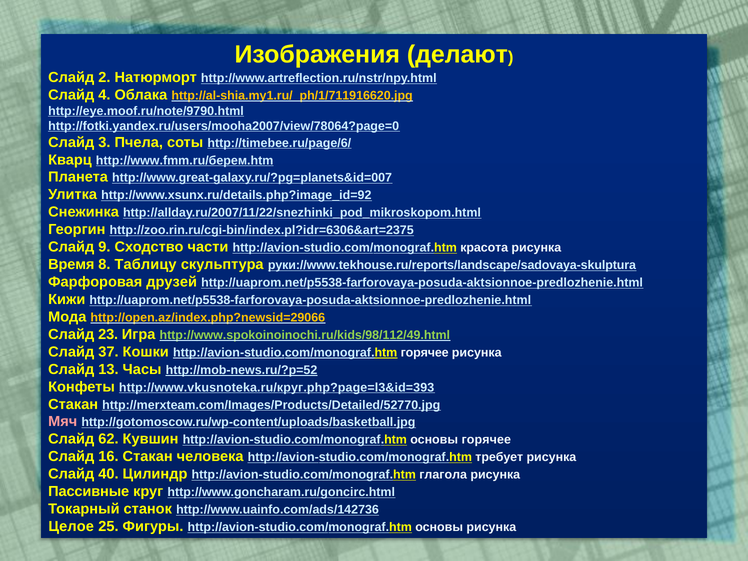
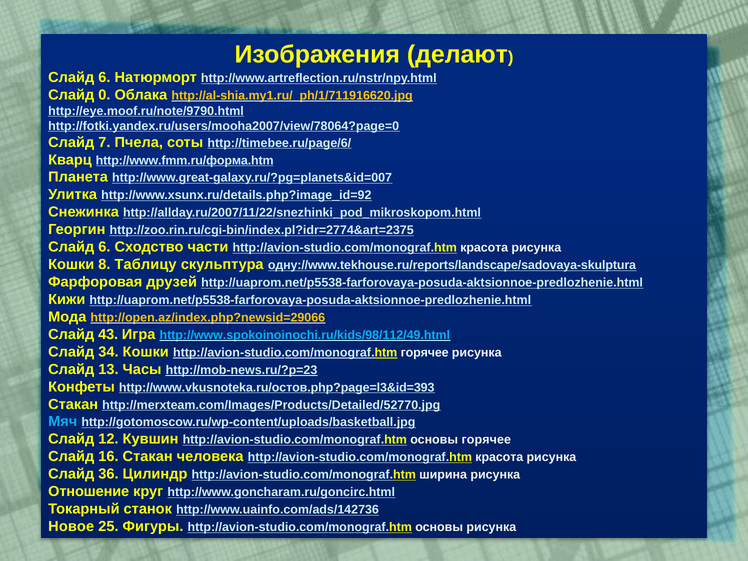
2 at (104, 77): 2 -> 6
4: 4 -> 0
3: 3 -> 7
http://www.fmm.ru/берем.htm: http://www.fmm.ru/берем.htm -> http://www.fmm.ru/форма.htm
http://zoo.rin.ru/cgi-bin/index.pl?idr=6306&art=2375: http://zoo.rin.ru/cgi-bin/index.pl?idr=6306&art=2375 -> http://zoo.rin.ru/cgi-bin/index.pl?idr=2774&art=2375
9 at (104, 247): 9 -> 6
Время at (71, 265): Время -> Кошки
руки://www.tekhouse.ru/reports/landscape/sadovaya-skulptura: руки://www.tekhouse.ru/reports/landscape/sadovaya-skulptura -> одну://www.tekhouse.ru/reports/landscape/sadovaya-skulptura
23: 23 -> 43
http://www.spokoinoinochi.ru/kids/98/112/49.html colour: light green -> light blue
37: 37 -> 34
http://mob-news.ru/?p=52: http://mob-news.ru/?p=52 -> http://mob-news.ru/?p=23
http://www.vkusnoteka.ru/круг.php?page=l3&id=393: http://www.vkusnoteka.ru/круг.php?page=l3&id=393 -> http://www.vkusnoteka.ru/остов.php?page=l3&id=393
Мяч colour: pink -> light blue
62: 62 -> 12
человека http://avion-studio.com/monograf.htm требует: требует -> красота
40: 40 -> 36
глагола: глагола -> ширина
Пассивные: Пассивные -> Отношение
Целое: Целое -> Новое
